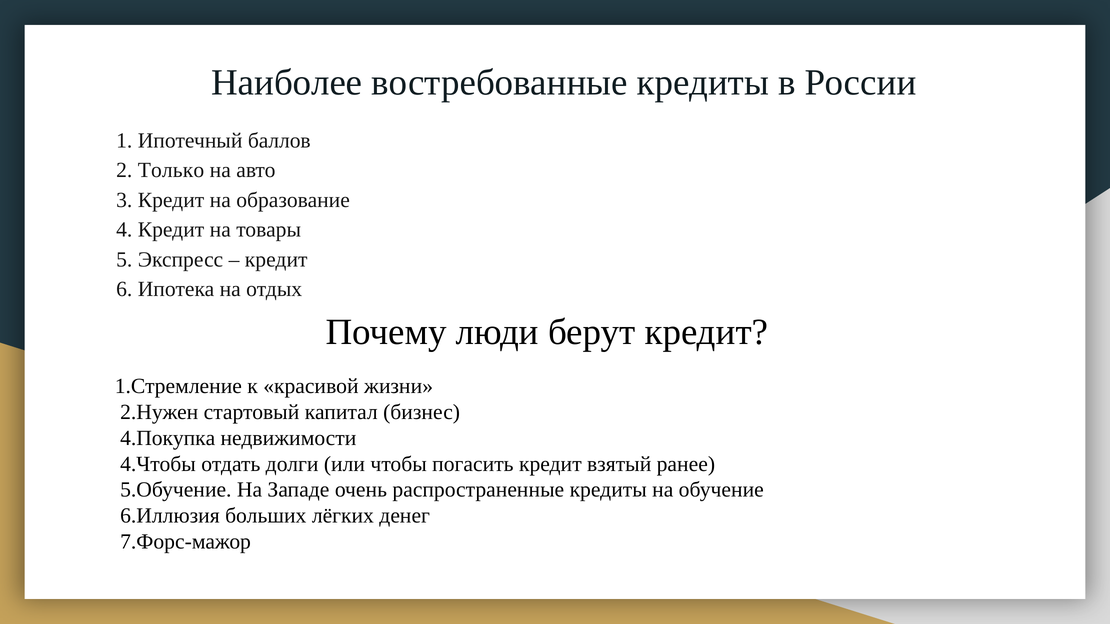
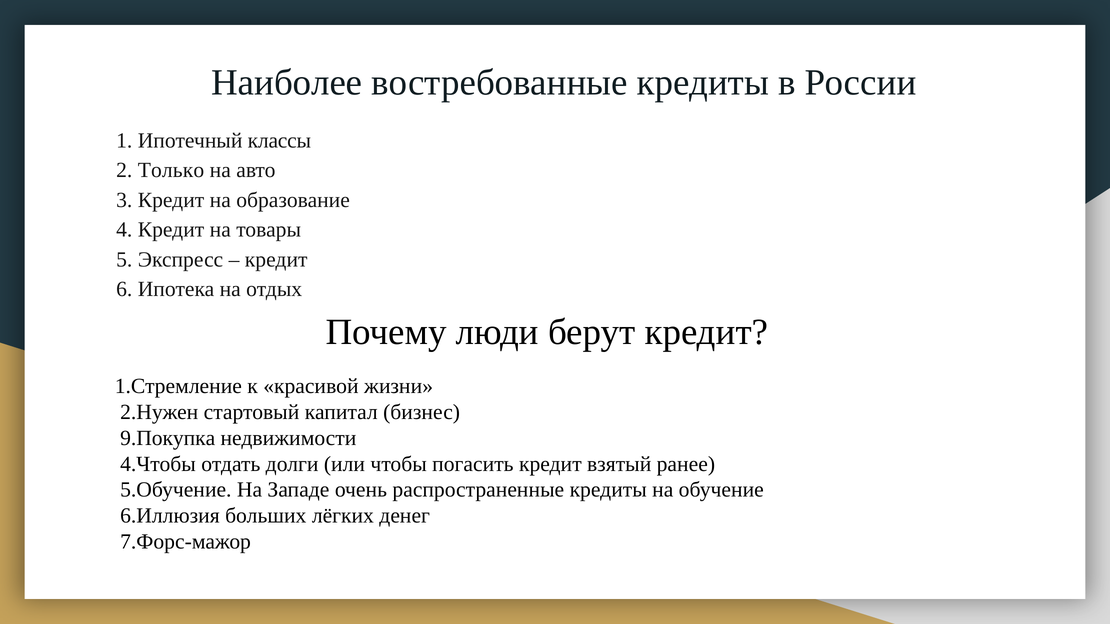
баллов: баллов -> классы
4.Покупка: 4.Покупка -> 9.Покупка
